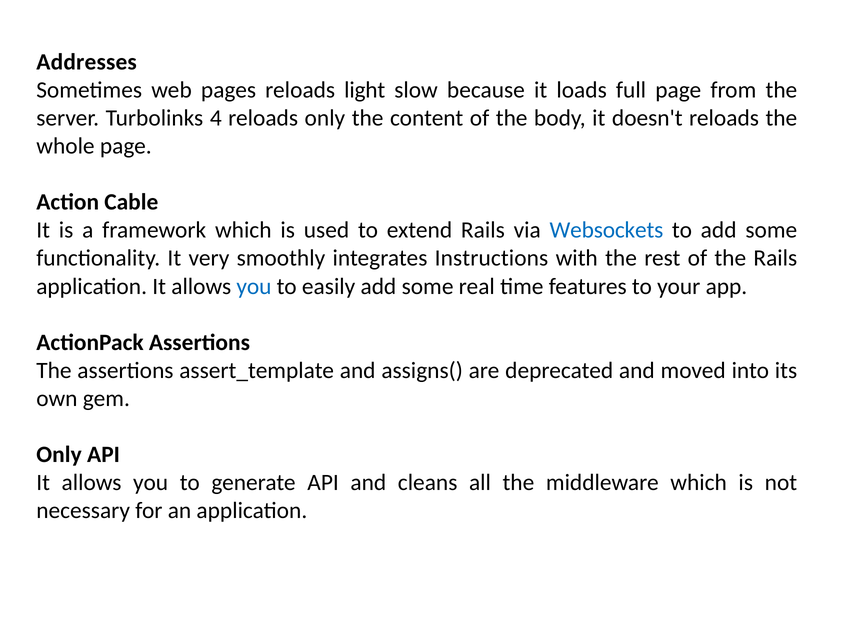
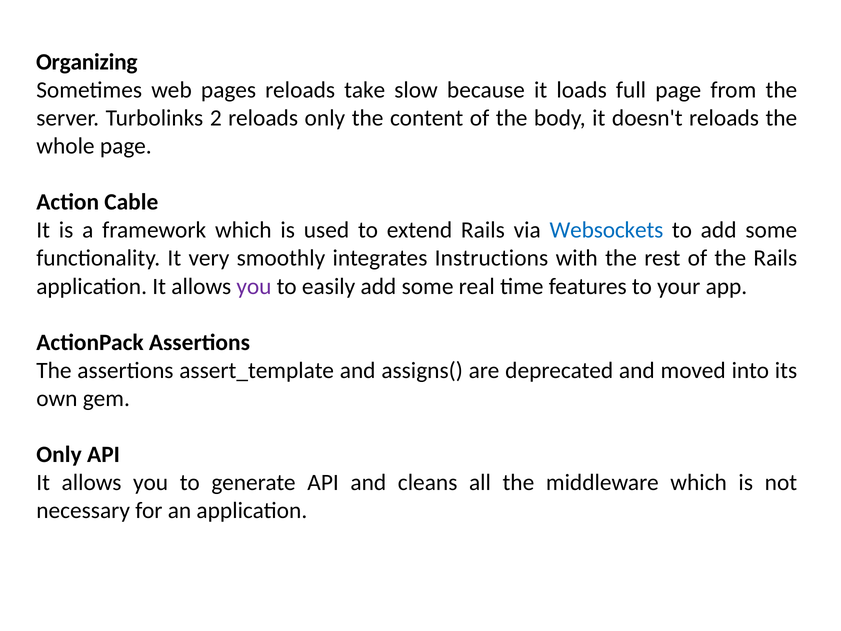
Addresses: Addresses -> Organizing
light: light -> take
4: 4 -> 2
you at (254, 286) colour: blue -> purple
